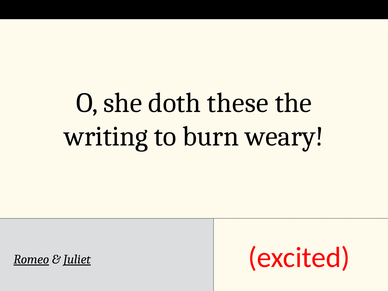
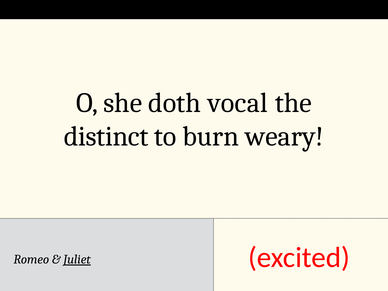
these: these -> vocal
writing: writing -> distinct
Romeo underline: present -> none
